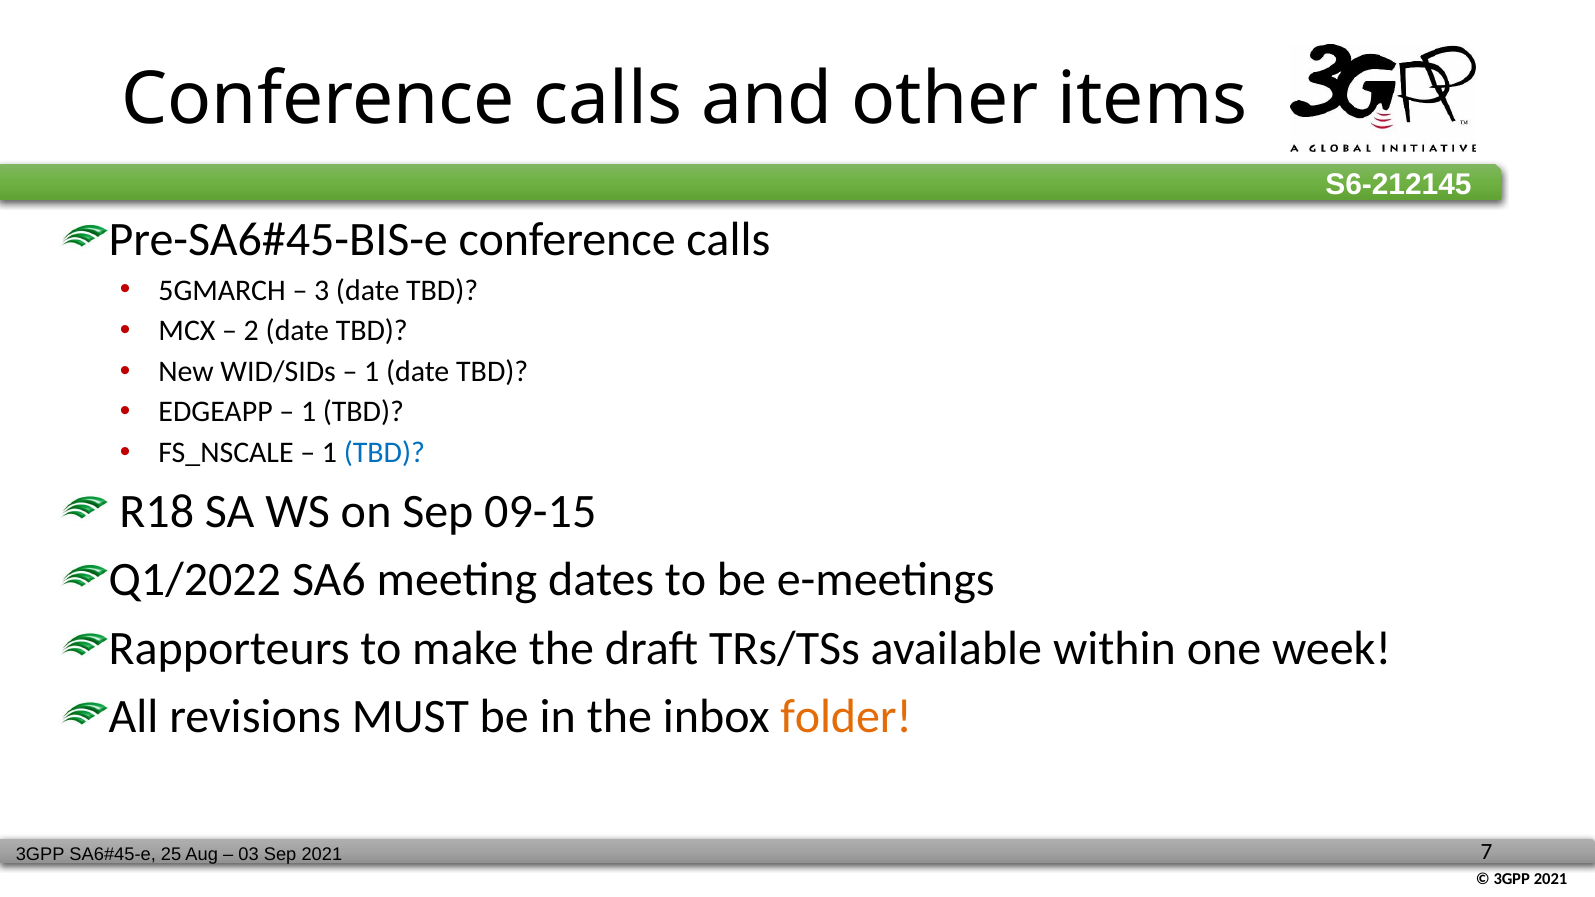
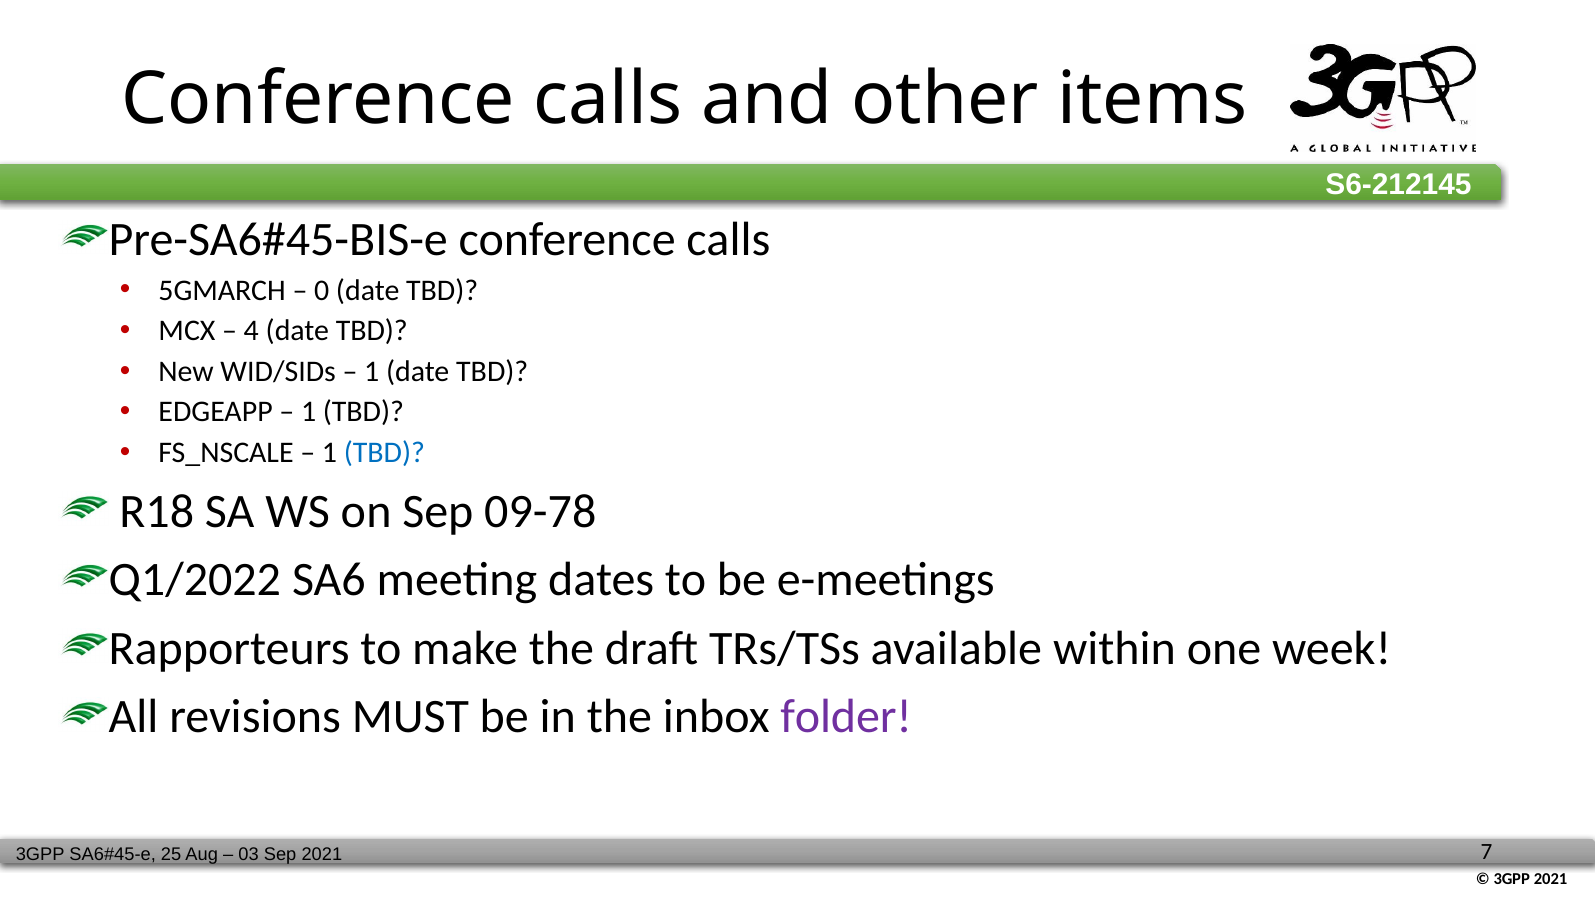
3: 3 -> 0
2: 2 -> 4
09-15: 09-15 -> 09-78
folder colour: orange -> purple
